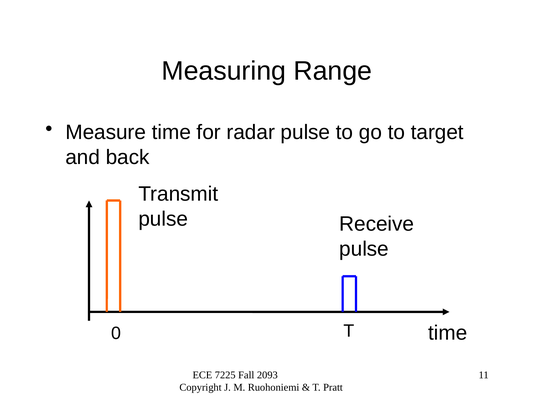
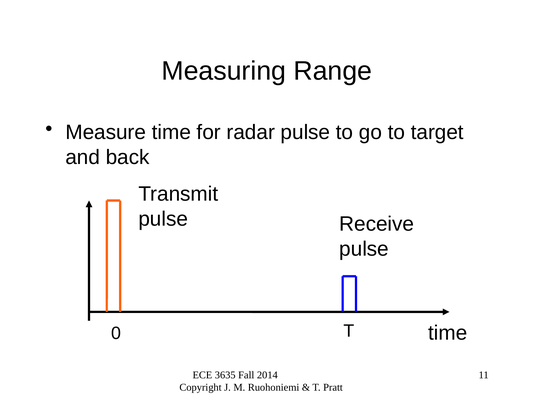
7225: 7225 -> 3635
2093: 2093 -> 2014
